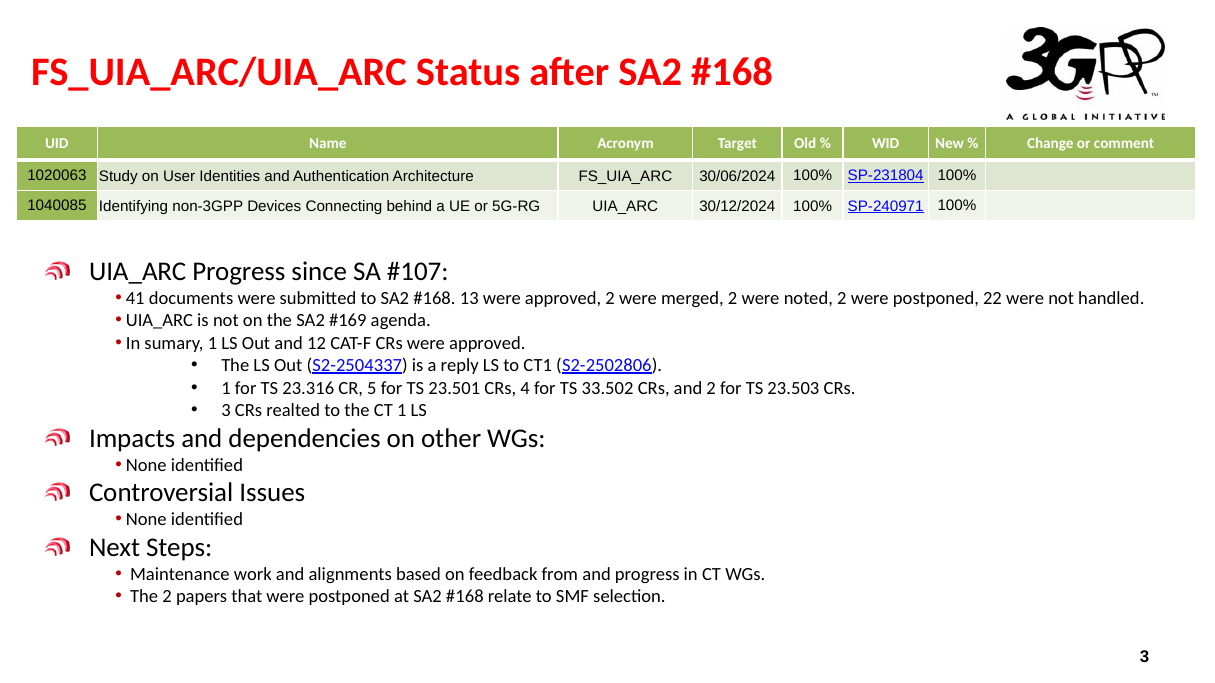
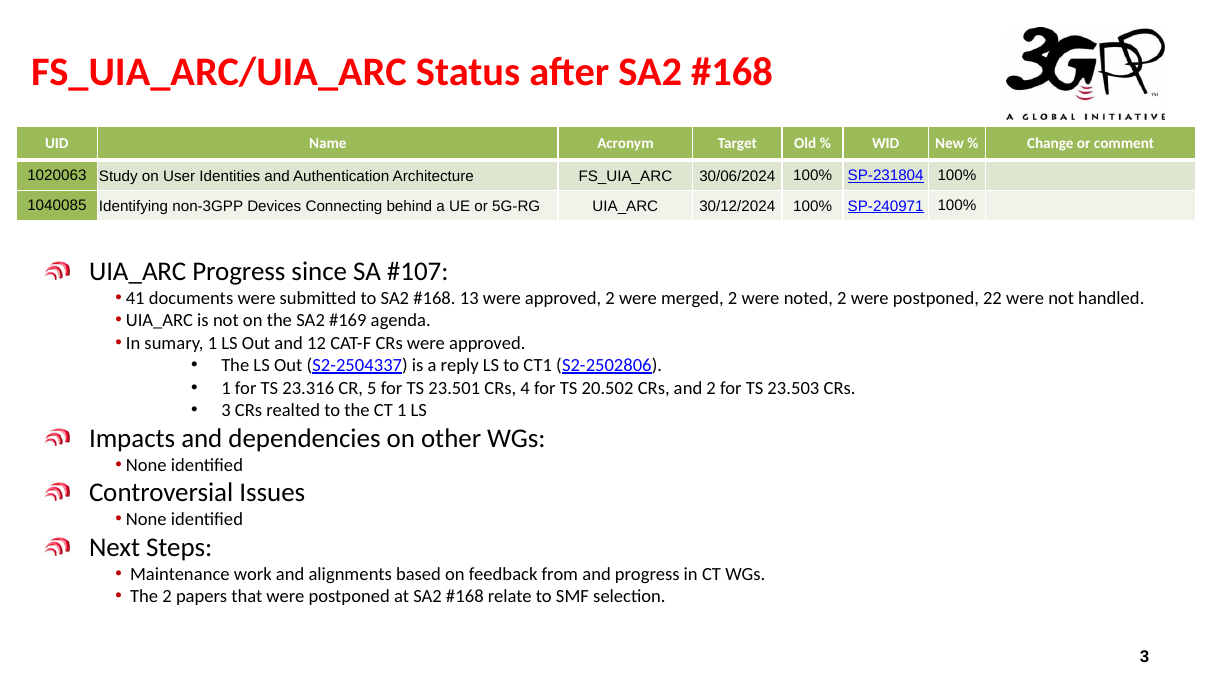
33.502: 33.502 -> 20.502
